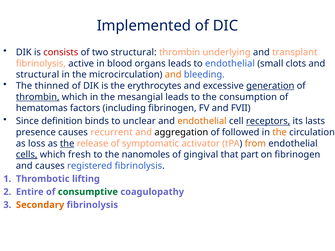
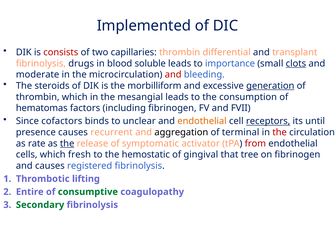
two structural: structural -> capillaries
underlying: underlying -> differential
active: active -> drugs
organs: organs -> soluble
to endothelial: endothelial -> importance
clots underline: none -> present
structural at (38, 75): structural -> moderate
and at (173, 75) colour: orange -> red
thinned: thinned -> steroids
erythrocytes: erythrocytes -> morbilliform
thrombin at (38, 97) underline: present -> none
definition: definition -> cofactors
lasts: lasts -> until
followed: followed -> terminal
the at (280, 132) colour: orange -> red
loss: loss -> rate
from colour: orange -> red
cells underline: present -> none
nanomoles: nanomoles -> hemostatic
part: part -> tree
Secondary colour: orange -> green
